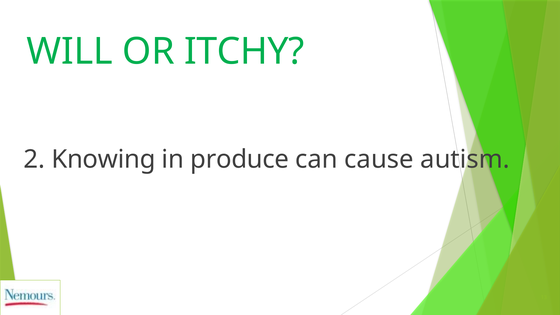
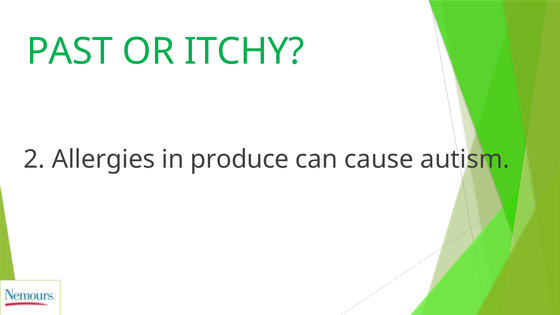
WILL: WILL -> PAST
Knowing: Knowing -> Allergies
